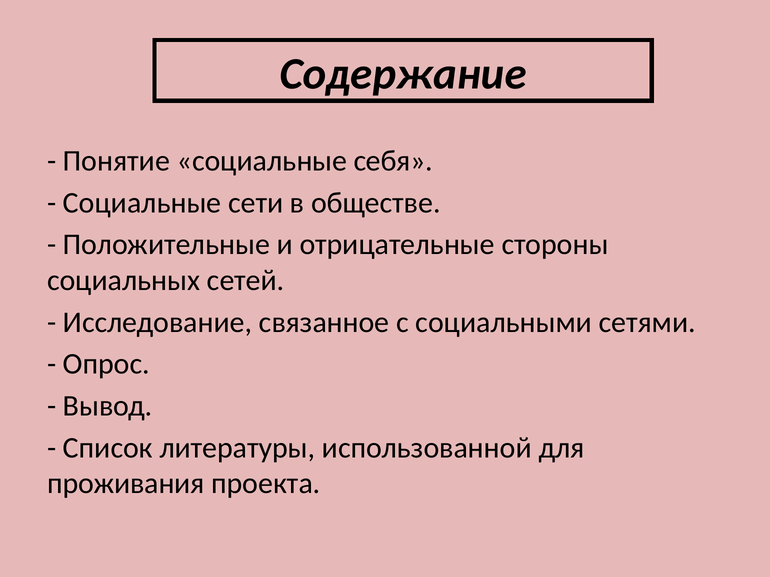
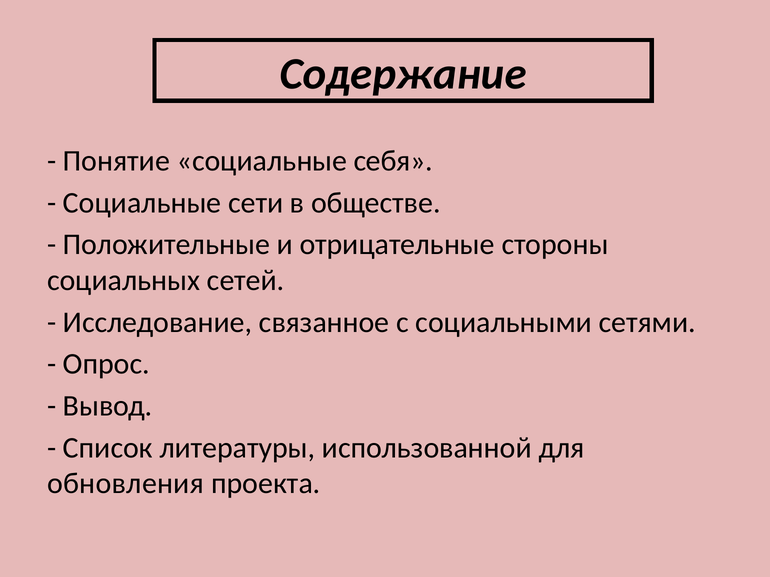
проживания: проживания -> обновления
